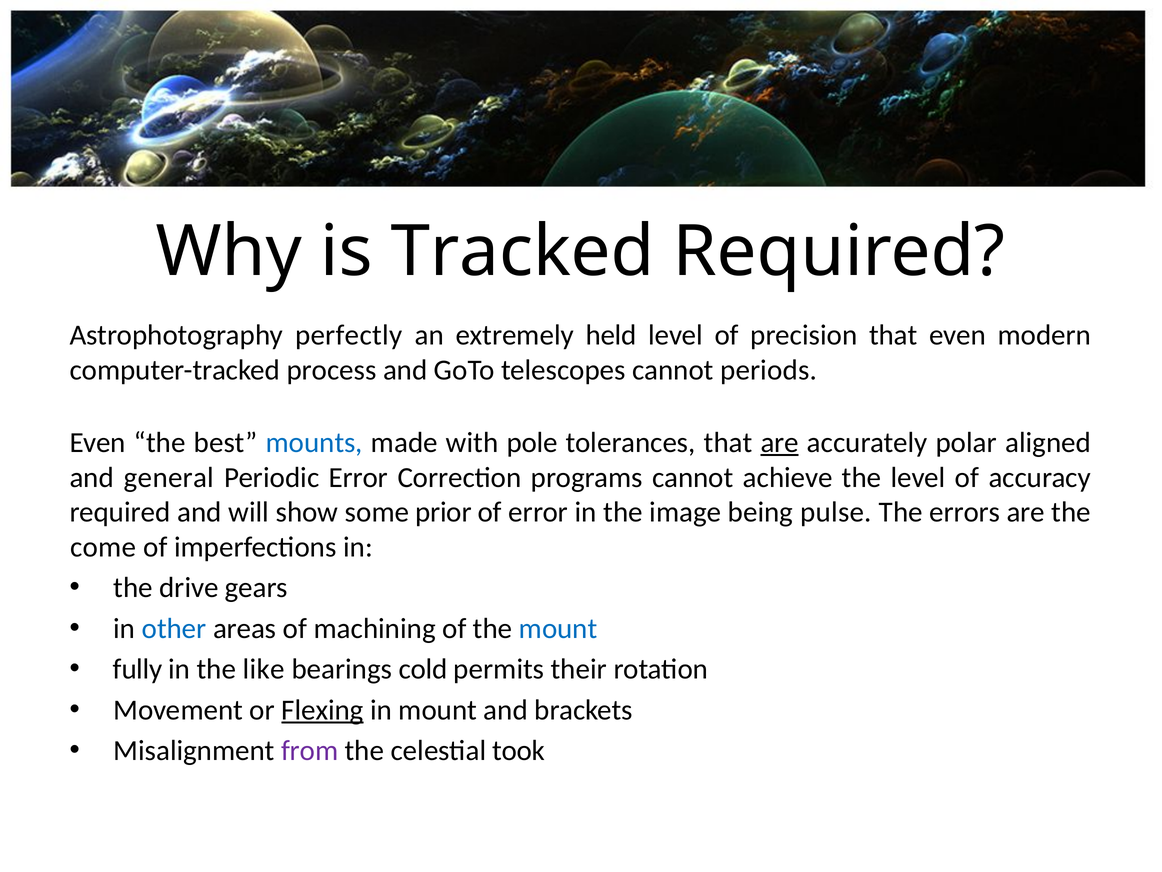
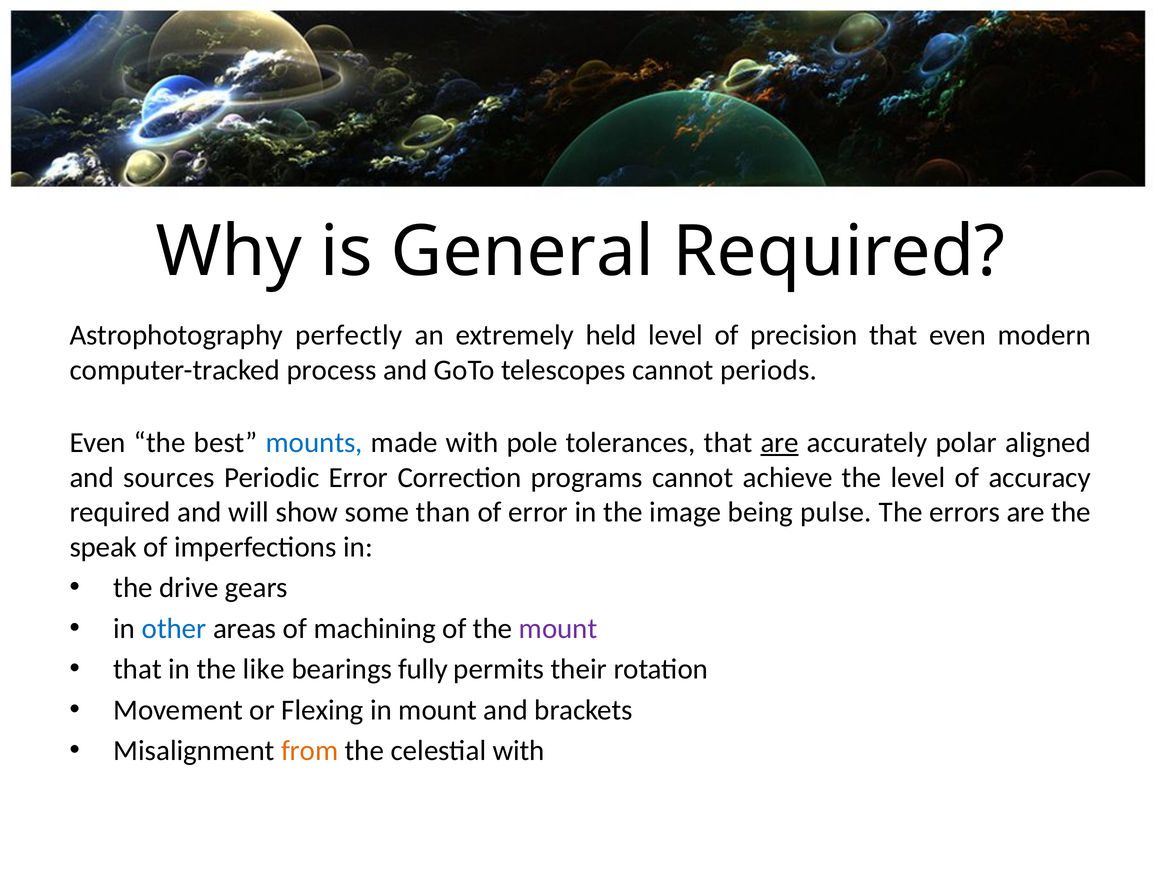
Tracked: Tracked -> General
general: general -> sources
prior: prior -> than
come: come -> speak
mount at (558, 628) colour: blue -> purple
fully at (138, 669): fully -> that
cold: cold -> fully
Flexing underline: present -> none
from colour: purple -> orange
celestial took: took -> with
